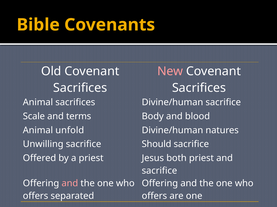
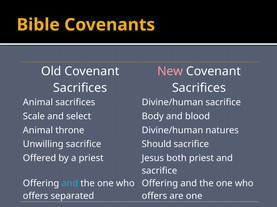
terms: terms -> select
unfold: unfold -> throne
and at (70, 184) colour: pink -> light blue
